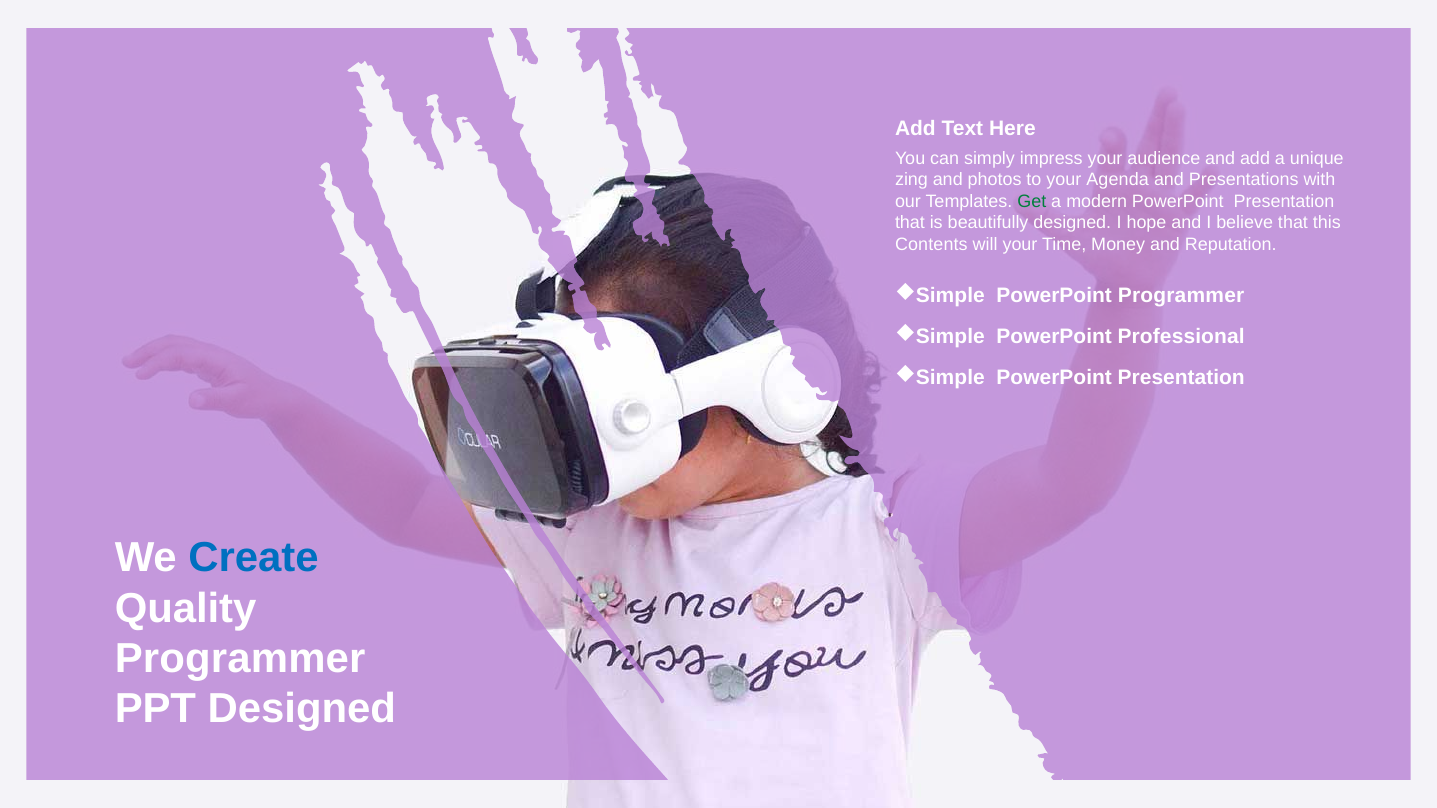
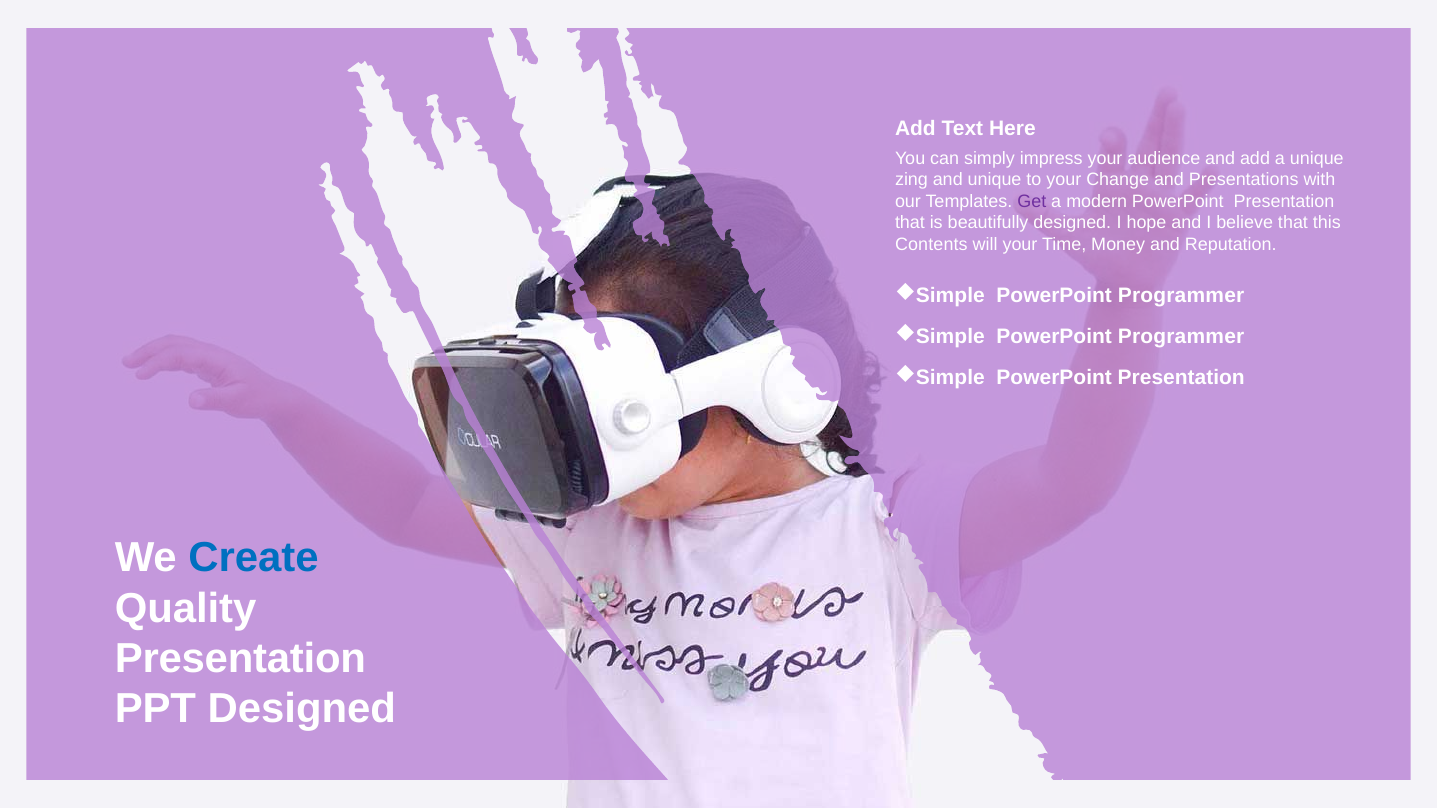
and photos: photos -> unique
Agenda: Agenda -> Change
Get colour: green -> purple
Professional at (1181, 337): Professional -> Programmer
Programmer at (240, 659): Programmer -> Presentation
